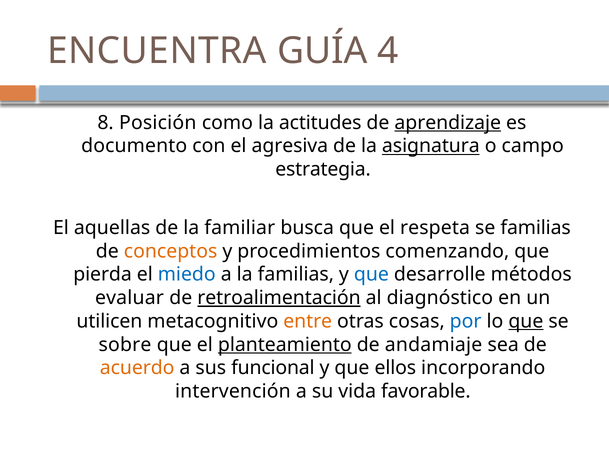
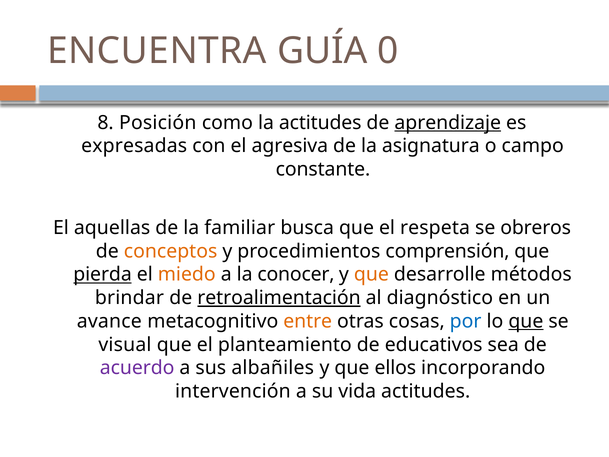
4: 4 -> 0
documento: documento -> expresadas
asignatura underline: present -> none
estrategia: estrategia -> constante
se familias: familias -> obreros
comenzando: comenzando -> comprensión
pierda underline: none -> present
miedo colour: blue -> orange
la familias: familias -> conocer
que at (371, 274) colour: blue -> orange
evaluar: evaluar -> brindar
utilicen: utilicen -> avance
sobre: sobre -> visual
planteamiento underline: present -> none
andamiaje: andamiaje -> educativos
acuerdo colour: orange -> purple
funcional: funcional -> albañiles
vida favorable: favorable -> actitudes
